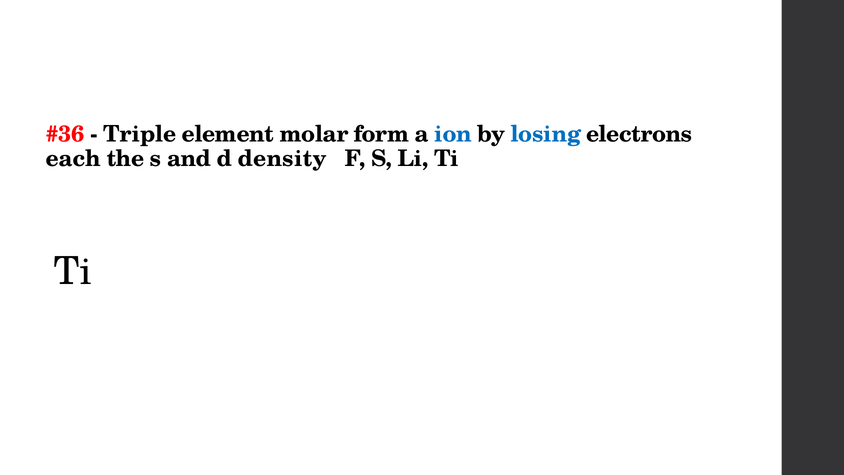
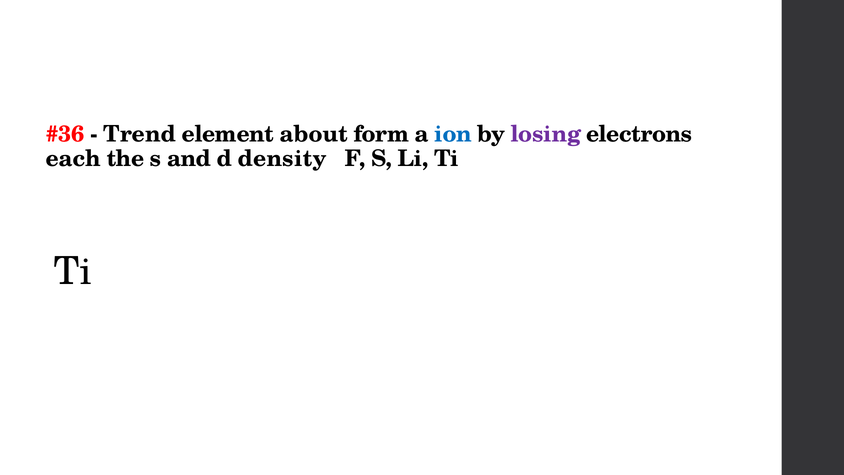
Triple: Triple -> Trend
molar: molar -> about
losing colour: blue -> purple
